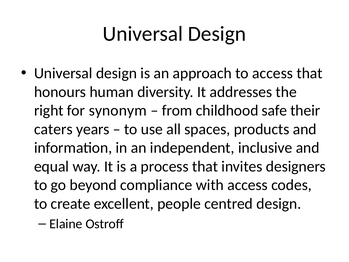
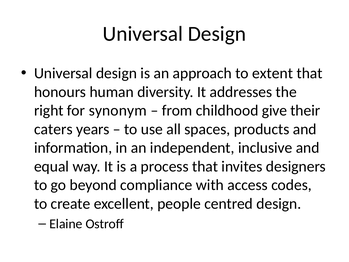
to access: access -> extent
safe: safe -> give
